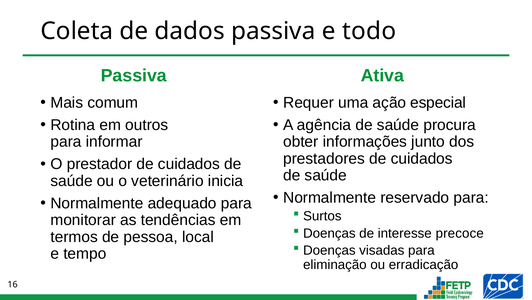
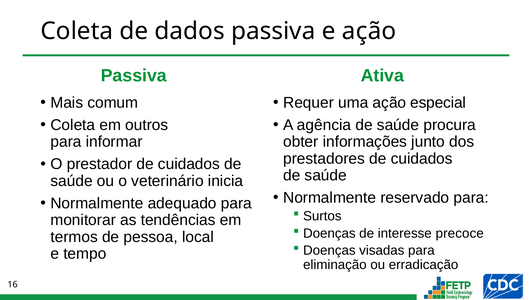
e todo: todo -> ação
Rotina at (73, 125): Rotina -> Coleta
